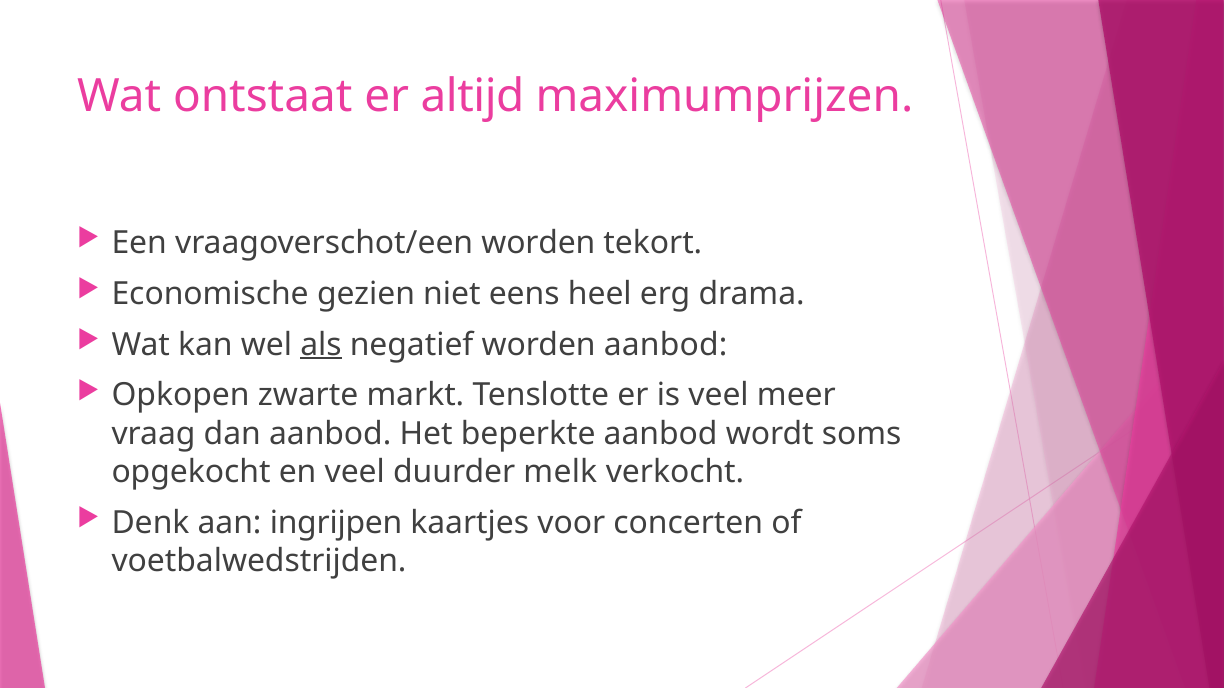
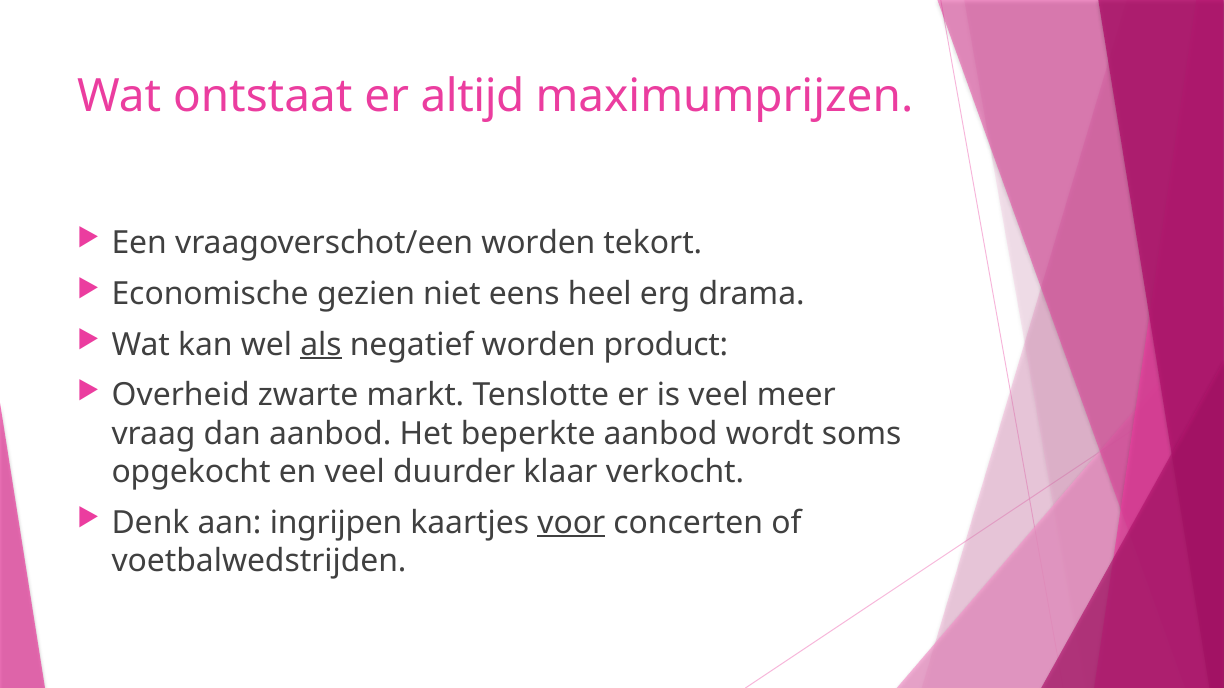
worden aanbod: aanbod -> product
Opkopen: Opkopen -> Overheid
melk: melk -> klaar
voor underline: none -> present
